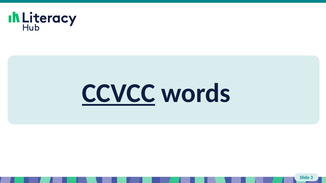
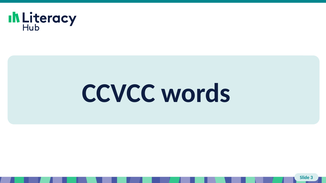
CCVCC underline: present -> none
